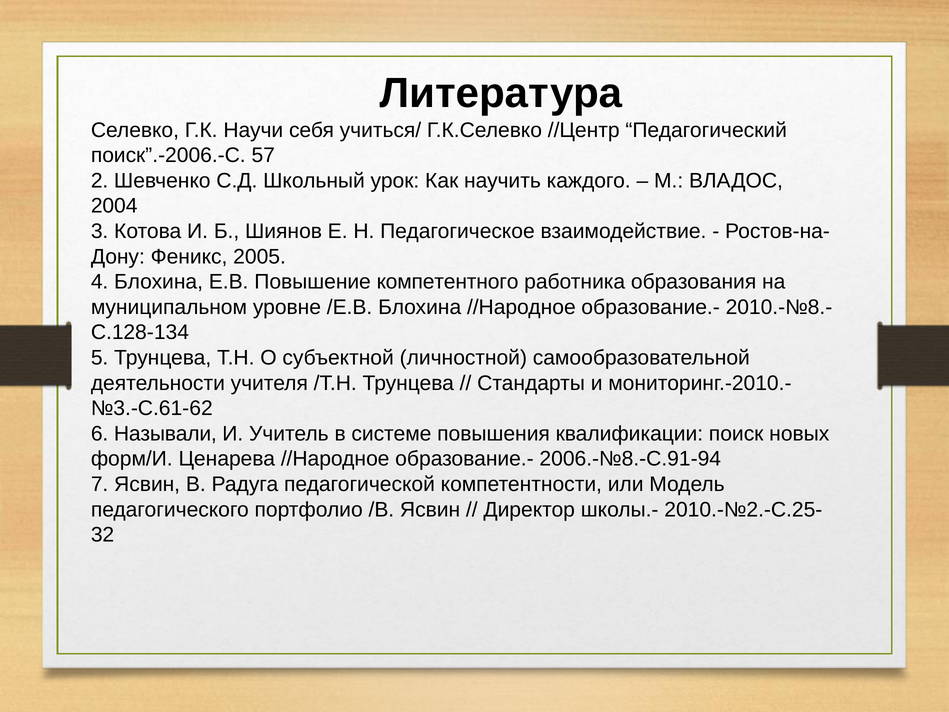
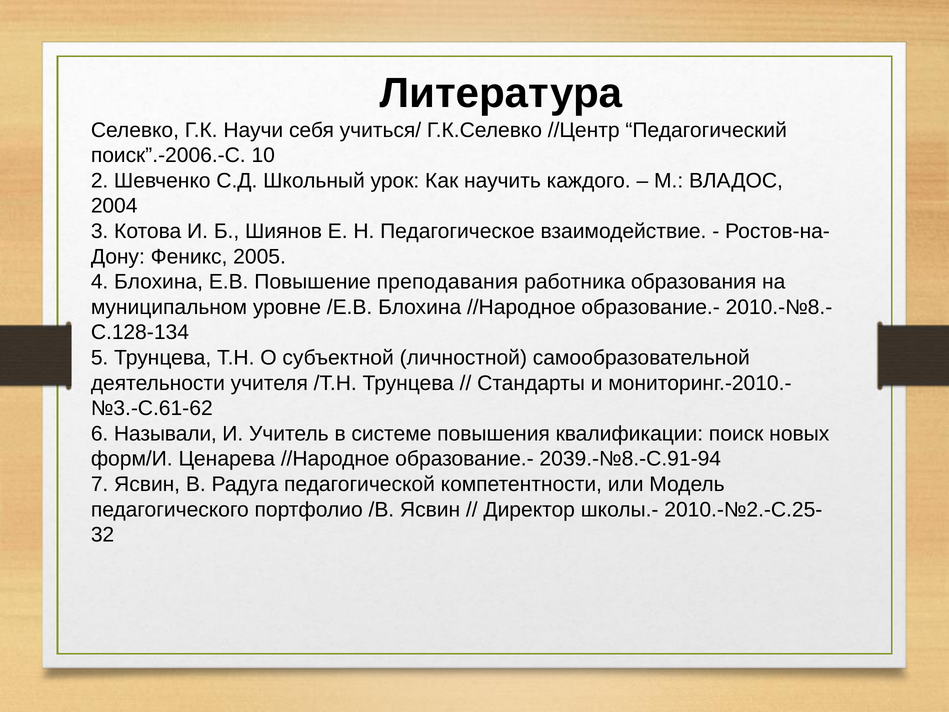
57: 57 -> 10
компетентного: компетентного -> преподавания
2006.-№8.-С.91-94: 2006.-№8.-С.91-94 -> 2039.-№8.-С.91-94
